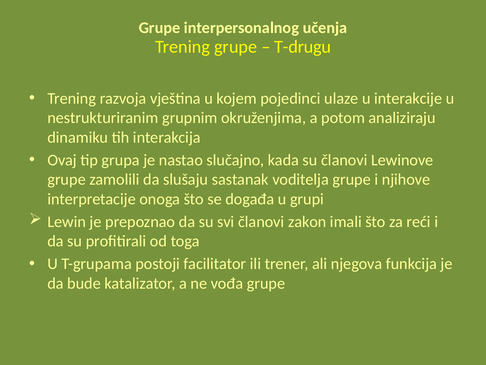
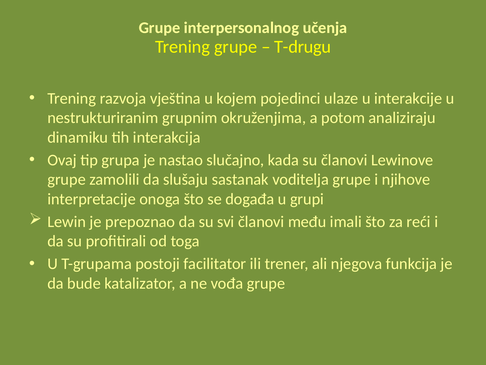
zakon: zakon -> među
